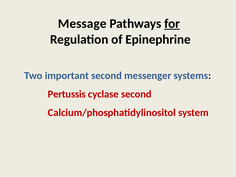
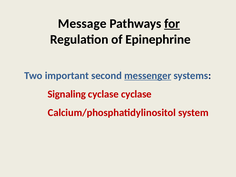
messenger underline: none -> present
Pertussis: Pertussis -> Signaling
cyclase second: second -> cyclase
